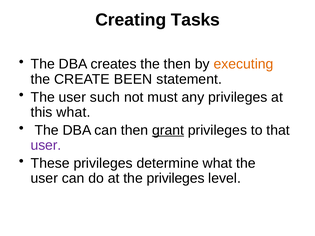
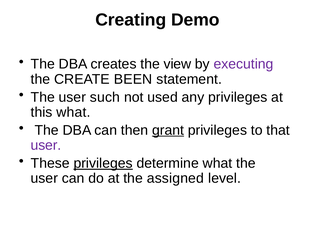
Tasks: Tasks -> Demo
the then: then -> view
executing colour: orange -> purple
must: must -> used
privileges at (103, 163) underline: none -> present
the privileges: privileges -> assigned
